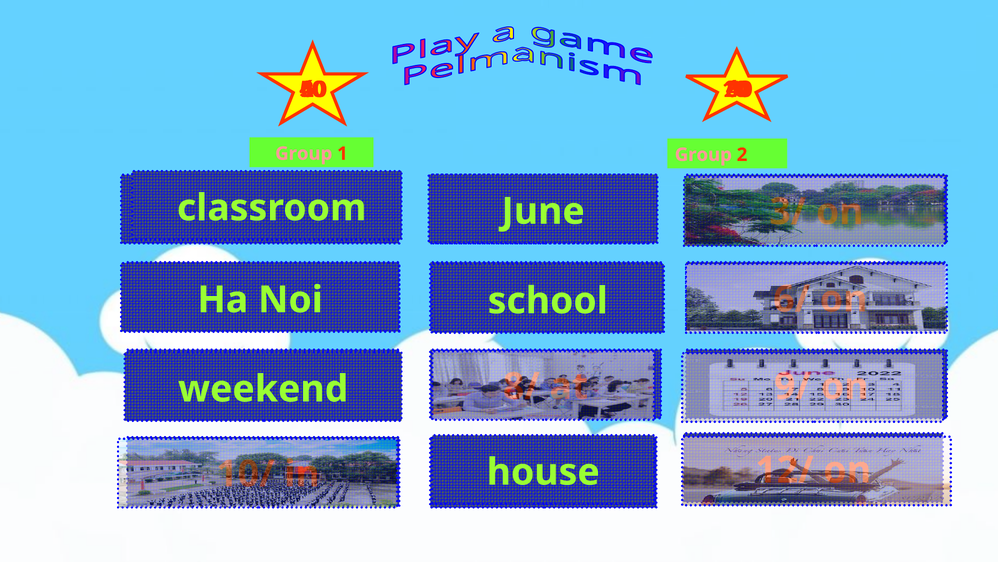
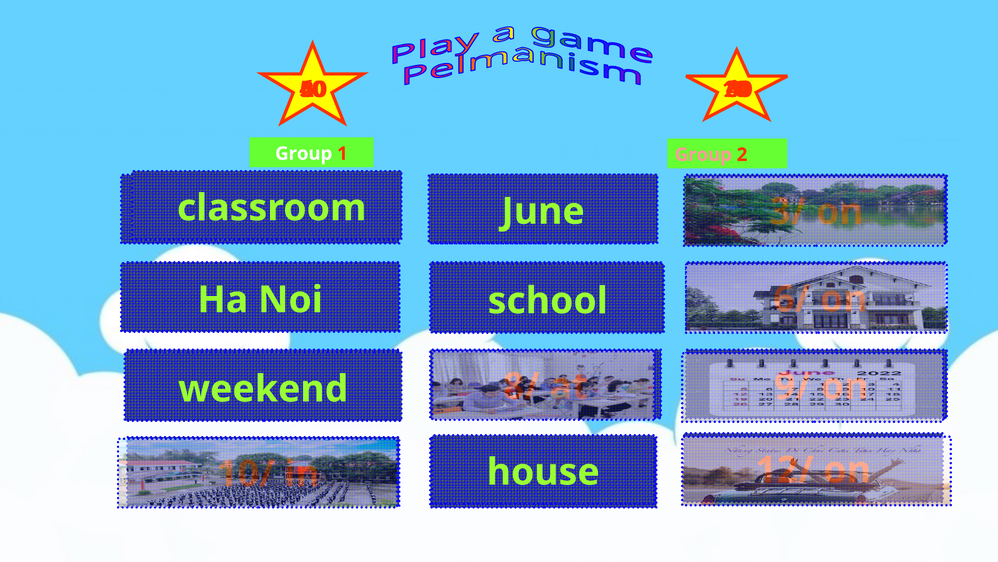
Group at (304, 153) colour: pink -> white
